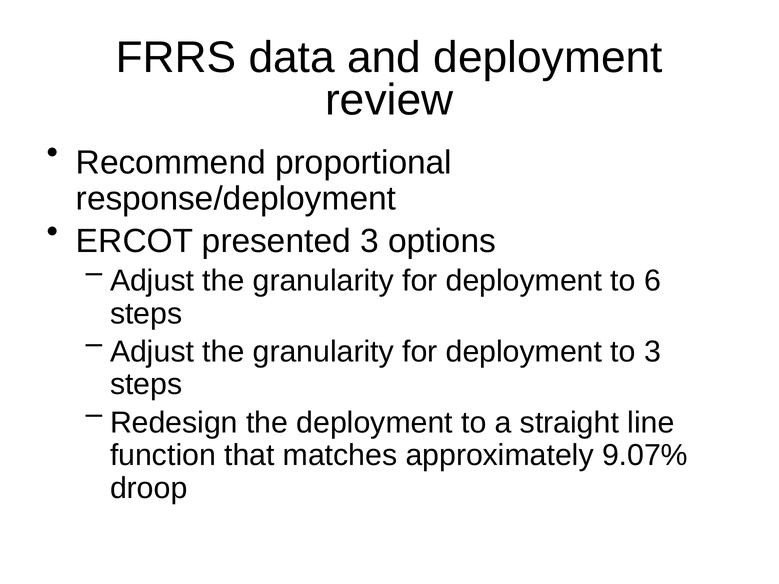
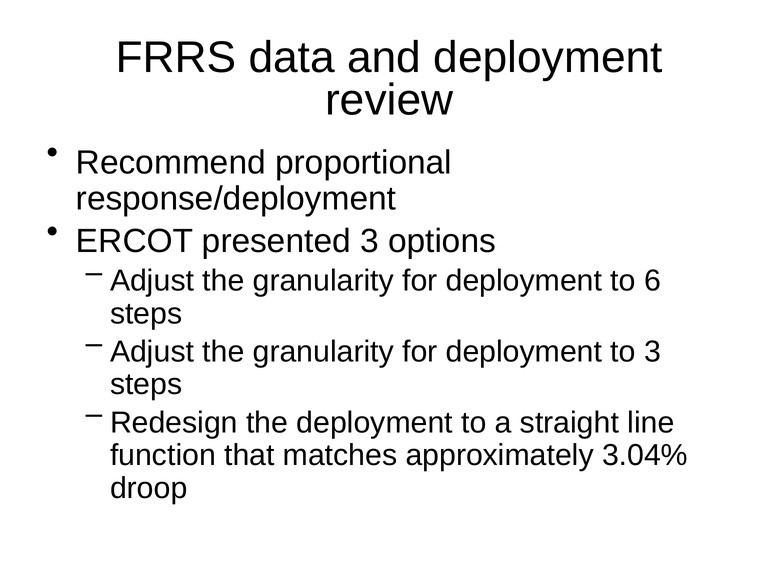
9.07%: 9.07% -> 3.04%
